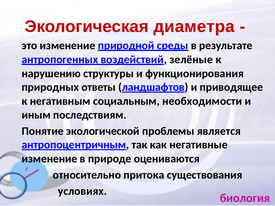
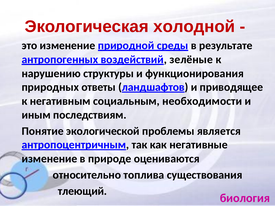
диаметра: диаметра -> холодной
притока: притока -> топлива
условиях: условиях -> тлеющий
